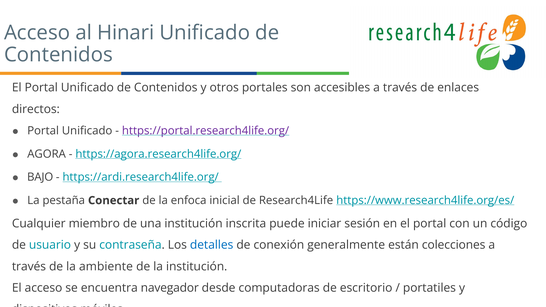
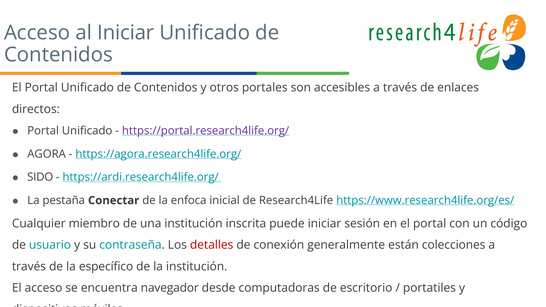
al Hinari: Hinari -> Iniciar
BAJO: BAJO -> SIDO
detalles colour: blue -> red
ambiente: ambiente -> específico
